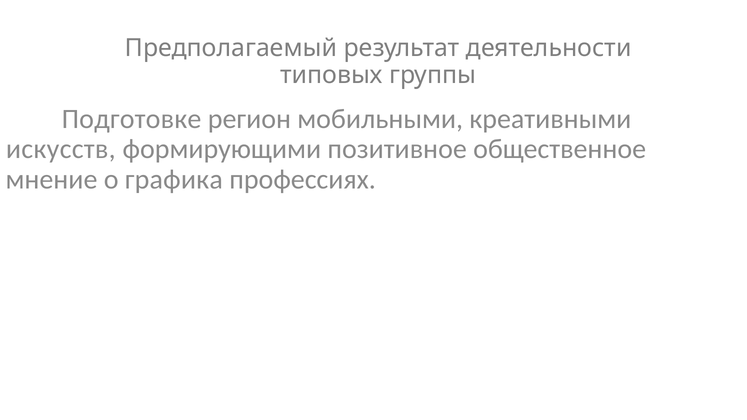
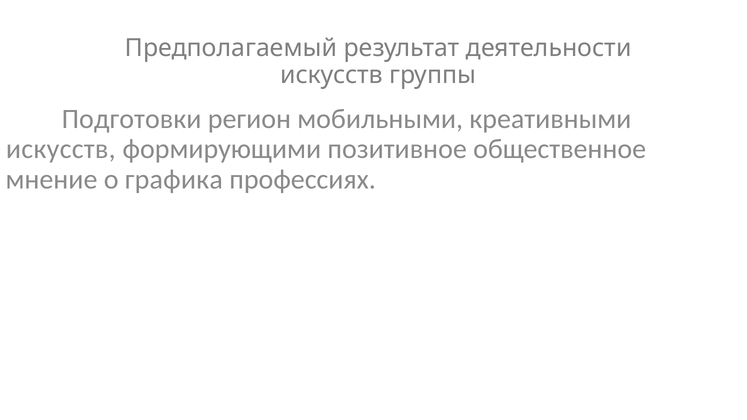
типовых at (332, 75): типовых -> искусств
Подготовке: Подготовке -> Подготовки
